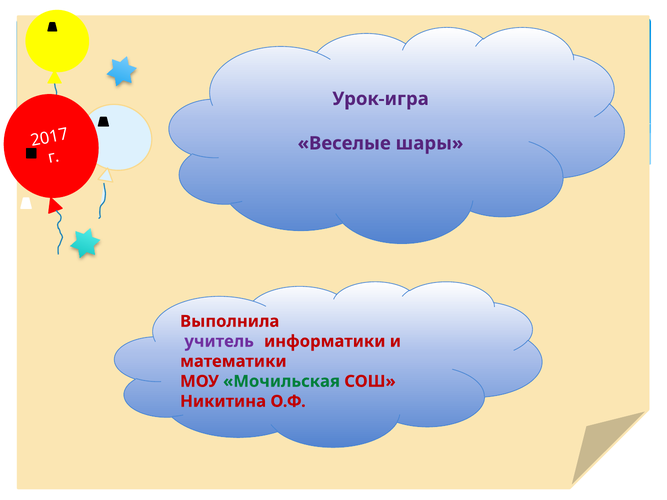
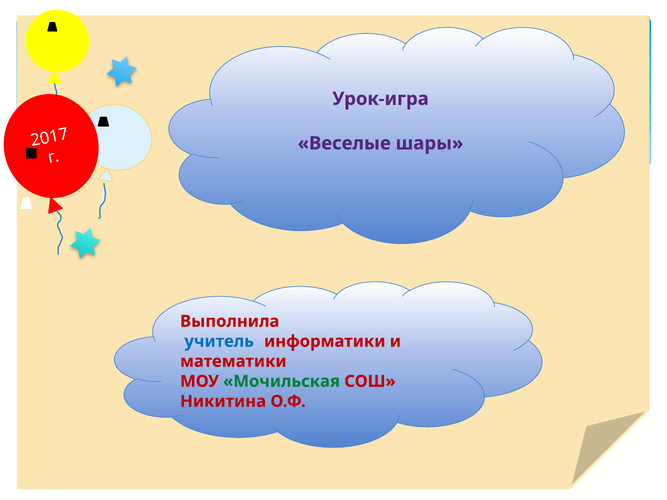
учитель colour: purple -> blue
